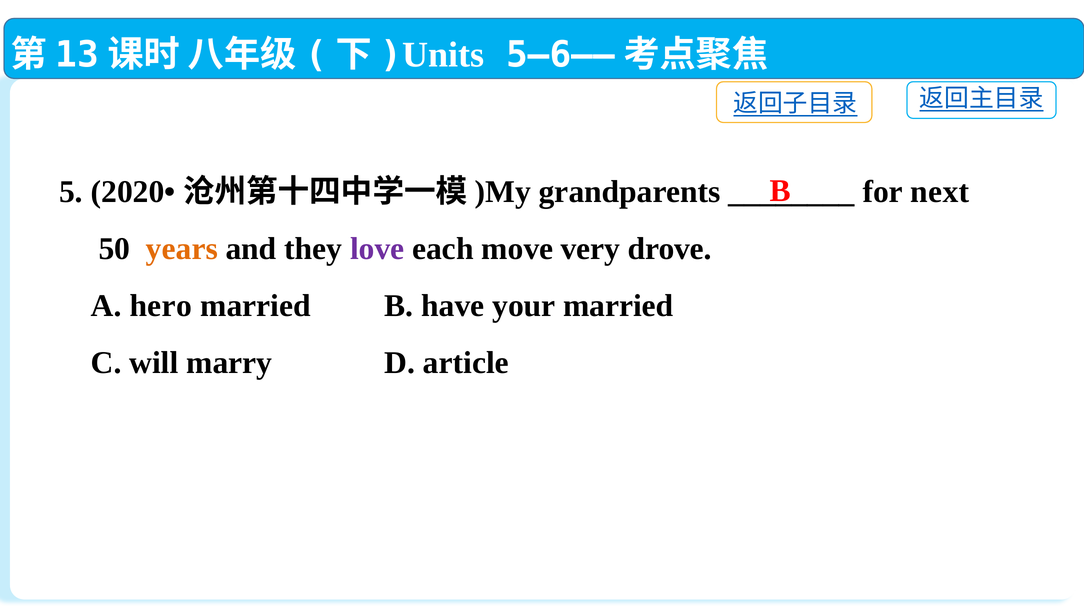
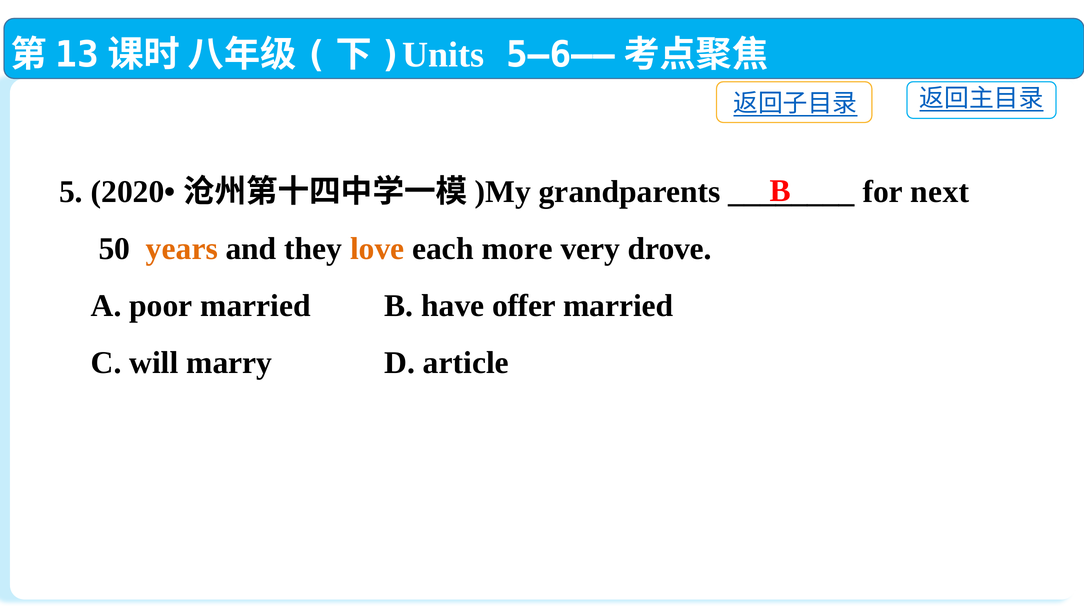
love colour: purple -> orange
move: move -> more
hero: hero -> poor
your: your -> offer
